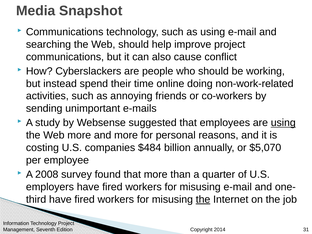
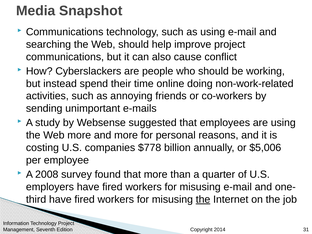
using at (283, 123) underline: present -> none
$484: $484 -> $778
$5,070: $5,070 -> $5,006
